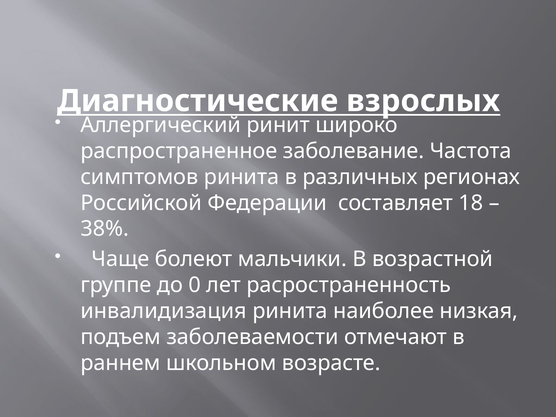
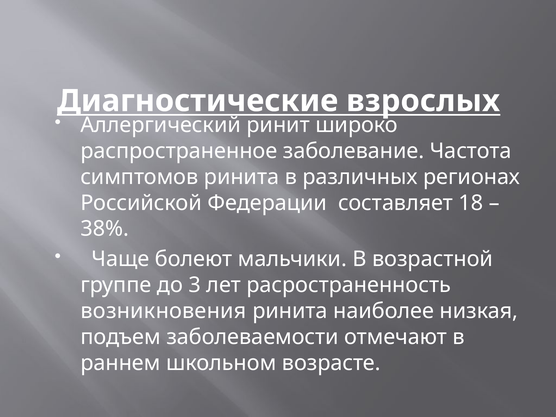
0: 0 -> 3
инвалидизация: инвалидизация -> возникновения
